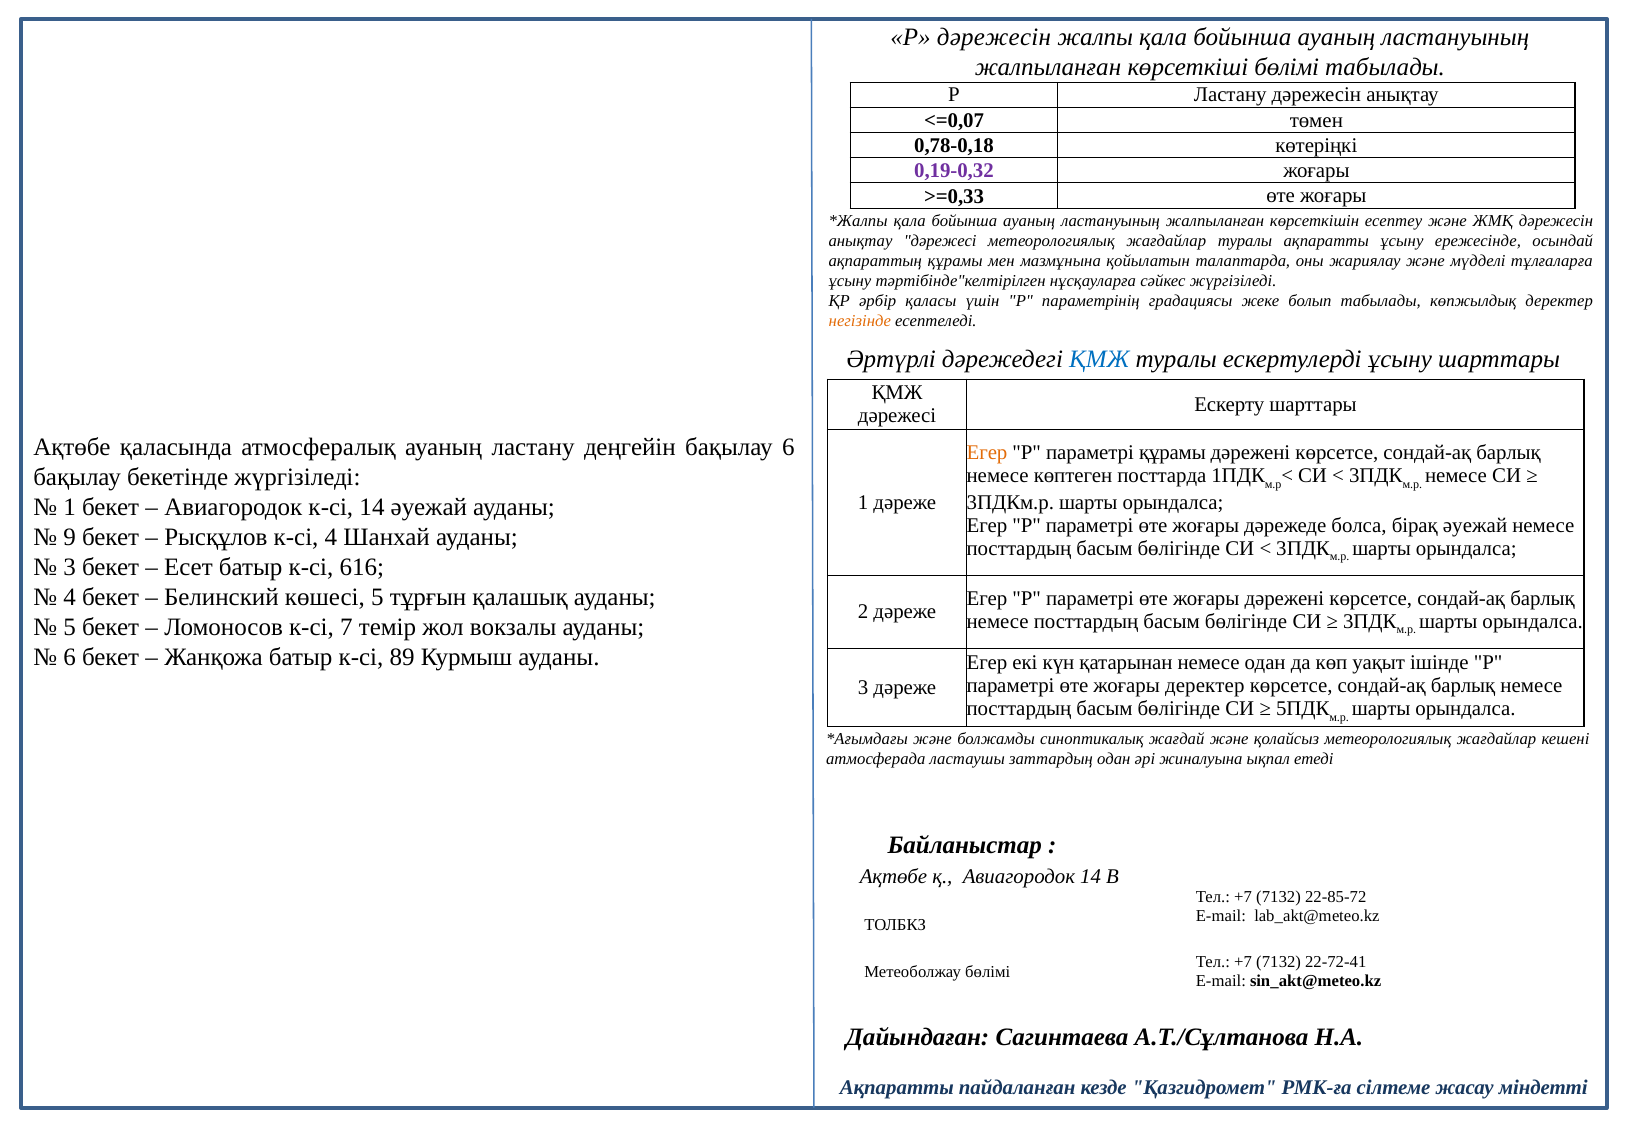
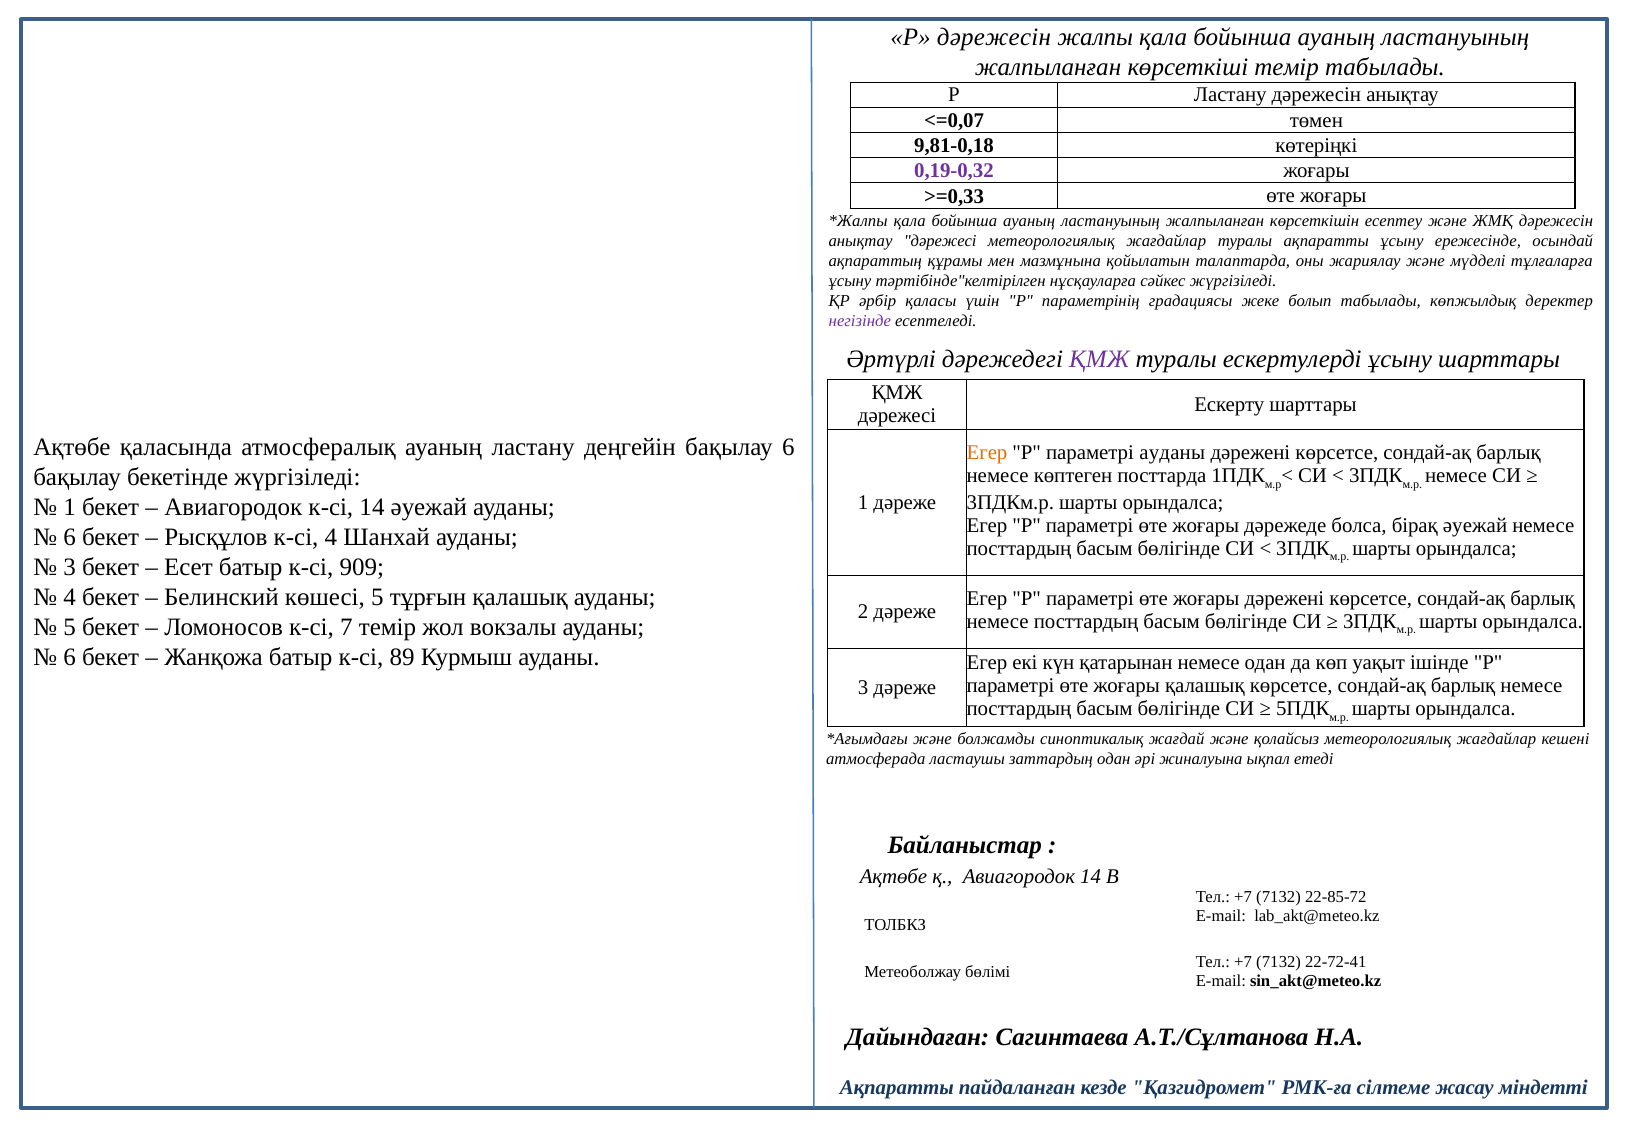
көрсеткіші бөлімі: бөлімі -> темір
0,78-0,18: 0,78-0,18 -> 9,81-0,18
негізінде colour: orange -> purple
ҚМЖ at (1099, 360) colour: blue -> purple
параметрі құрамы: құрамы -> ауданы
9 at (70, 538): 9 -> 6
616: 616 -> 909
жоғары деректер: деректер -> қалашық
